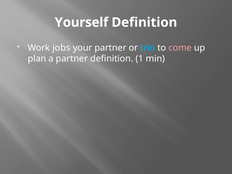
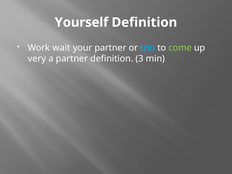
jobs: jobs -> wait
come colour: pink -> light green
plan: plan -> very
1: 1 -> 3
